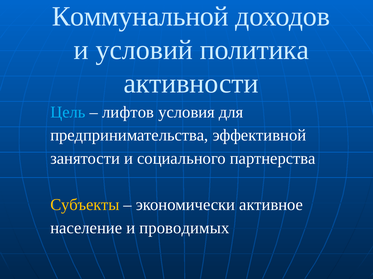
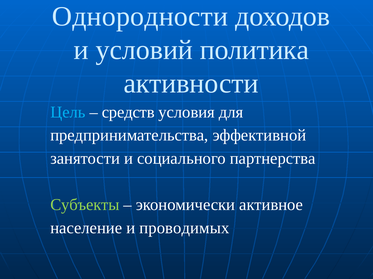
Коммунальной: Коммунальной -> Однородности
лифтов: лифтов -> средств
Субъекты colour: yellow -> light green
